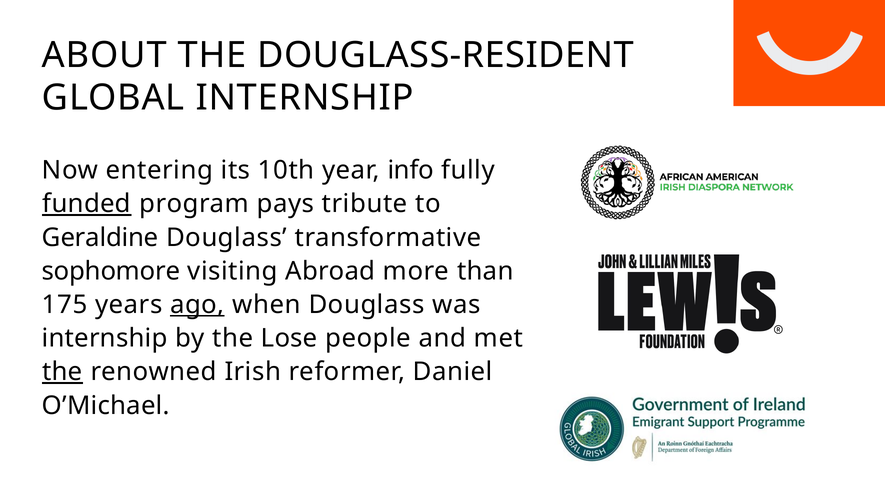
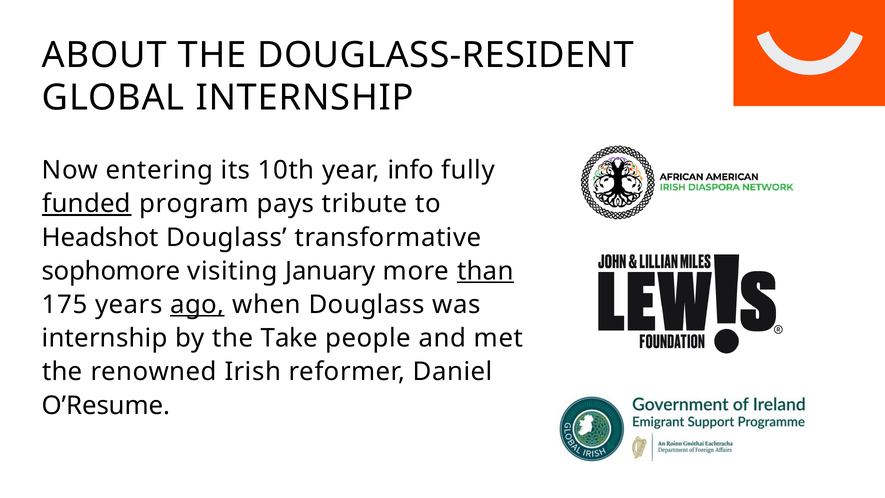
Geraldine: Geraldine -> Headshot
Abroad: Abroad -> January
than underline: none -> present
Lose: Lose -> Take
the at (62, 372) underline: present -> none
O’Michael: O’Michael -> O’Resume
